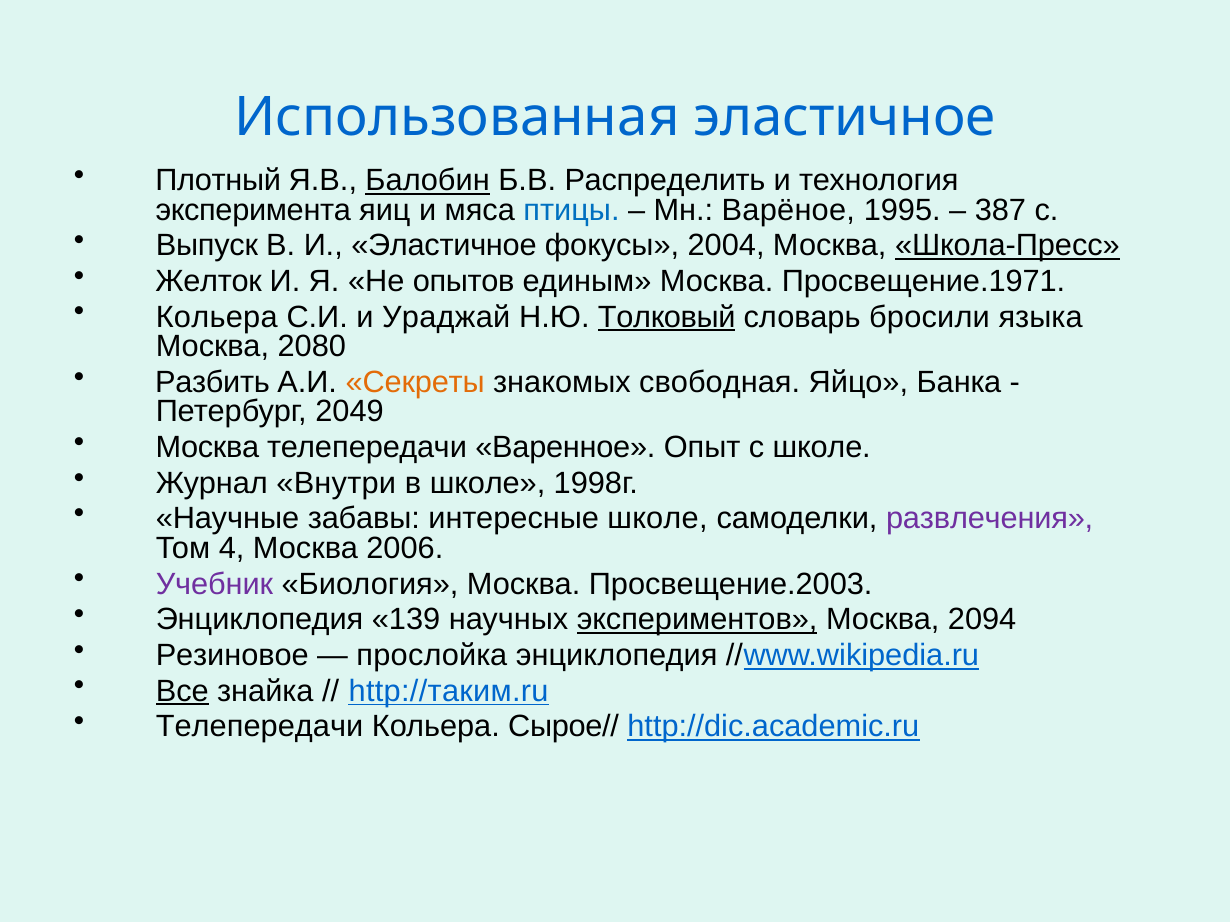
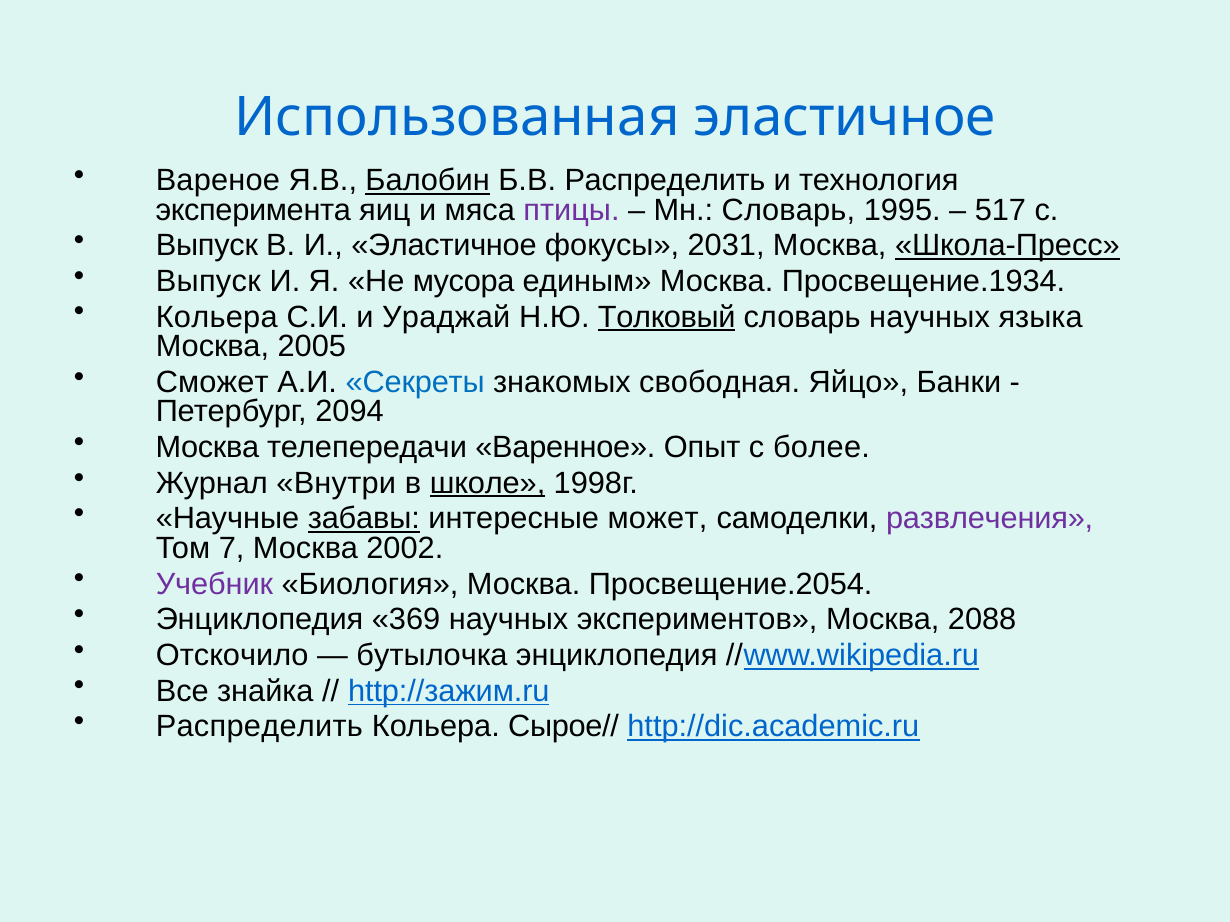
Плотный: Плотный -> Вареное
птицы colour: blue -> purple
Мн Варёное: Варёное -> Словарь
387: 387 -> 517
2004: 2004 -> 2031
Желток at (209, 282): Желток -> Выпуск
опытов: опытов -> мусора
Просвещение.1971: Просвещение.1971 -> Просвещение.1934
словарь бросили: бросили -> научных
2080: 2080 -> 2005
Разбить: Разбить -> Сможет
Секреты colour: orange -> blue
Банка: Банка -> Банки
2049: 2049 -> 2094
с школе: школе -> более
школе at (488, 483) underline: none -> present
забавы underline: none -> present
интересные школе: школе -> может
4: 4 -> 7
2006: 2006 -> 2002
Просвещение.2003: Просвещение.2003 -> Просвещение.2054
139: 139 -> 369
экспериментов underline: present -> none
2094: 2094 -> 2088
Резиновое: Резиновое -> Отскочило
прослойка: прослойка -> бутылочка
Все underline: present -> none
http://таким.ru: http://таким.ru -> http://зажим.ru
Телепередачи at (259, 727): Телепередачи -> Распределить
